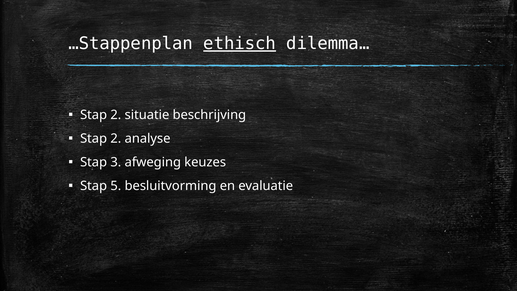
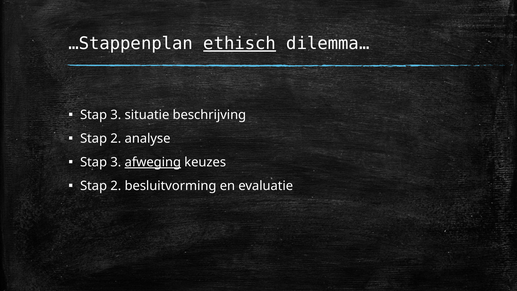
2 at (116, 115): 2 -> 3
afweging underline: none -> present
5 at (116, 186): 5 -> 2
